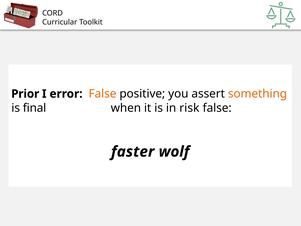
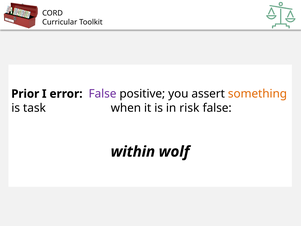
False at (103, 94) colour: orange -> purple
final: final -> task
faster: faster -> within
